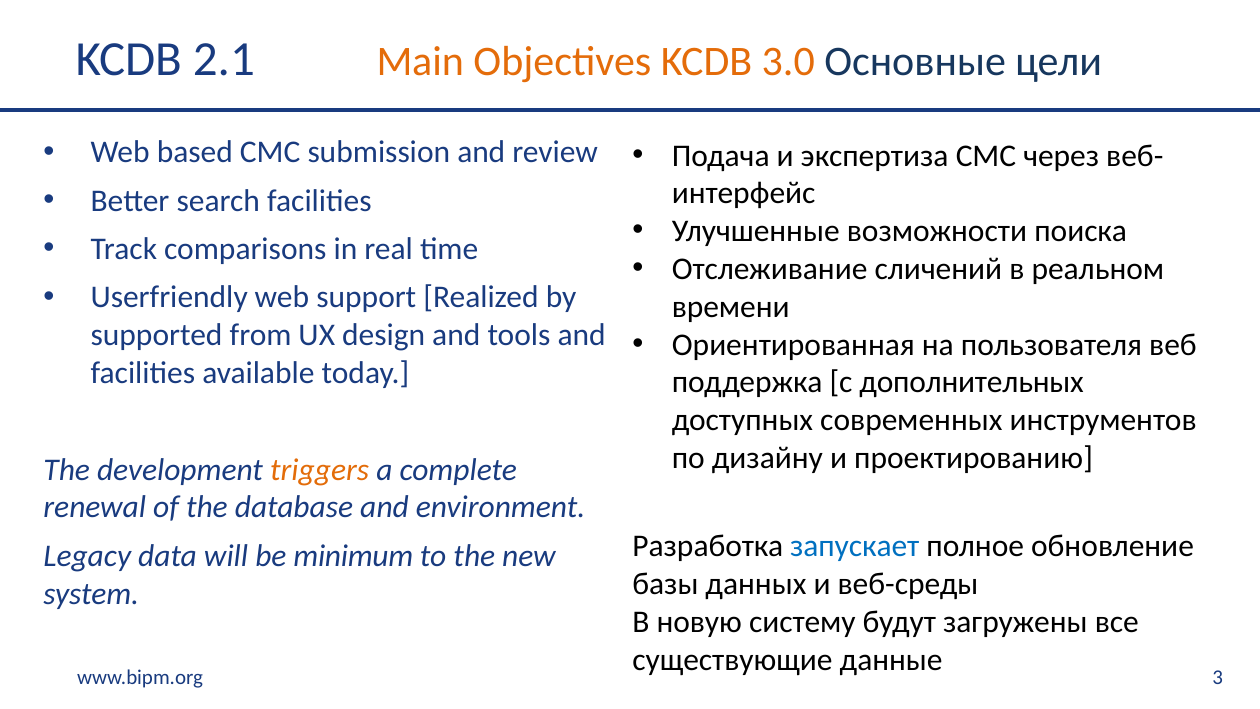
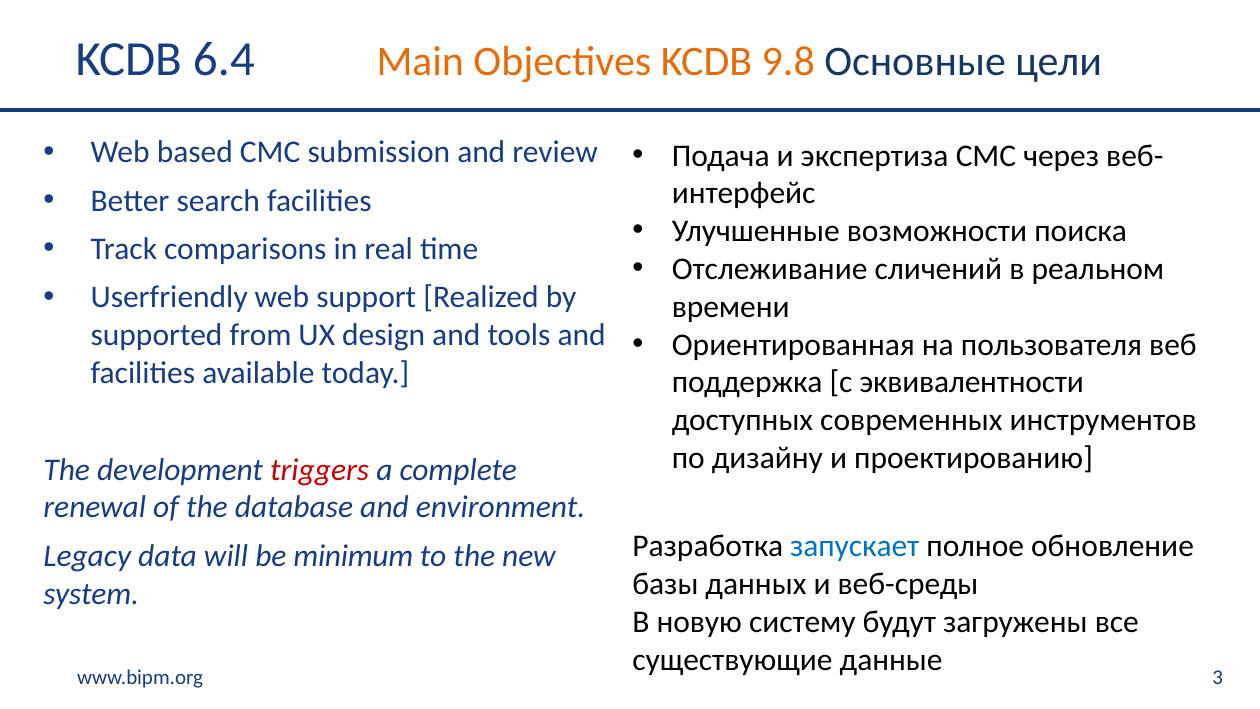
2.1: 2.1 -> 6.4
3.0: 3.0 -> 9.8
дополнительных: дополнительных -> эквивалентности
triggers colour: orange -> red
